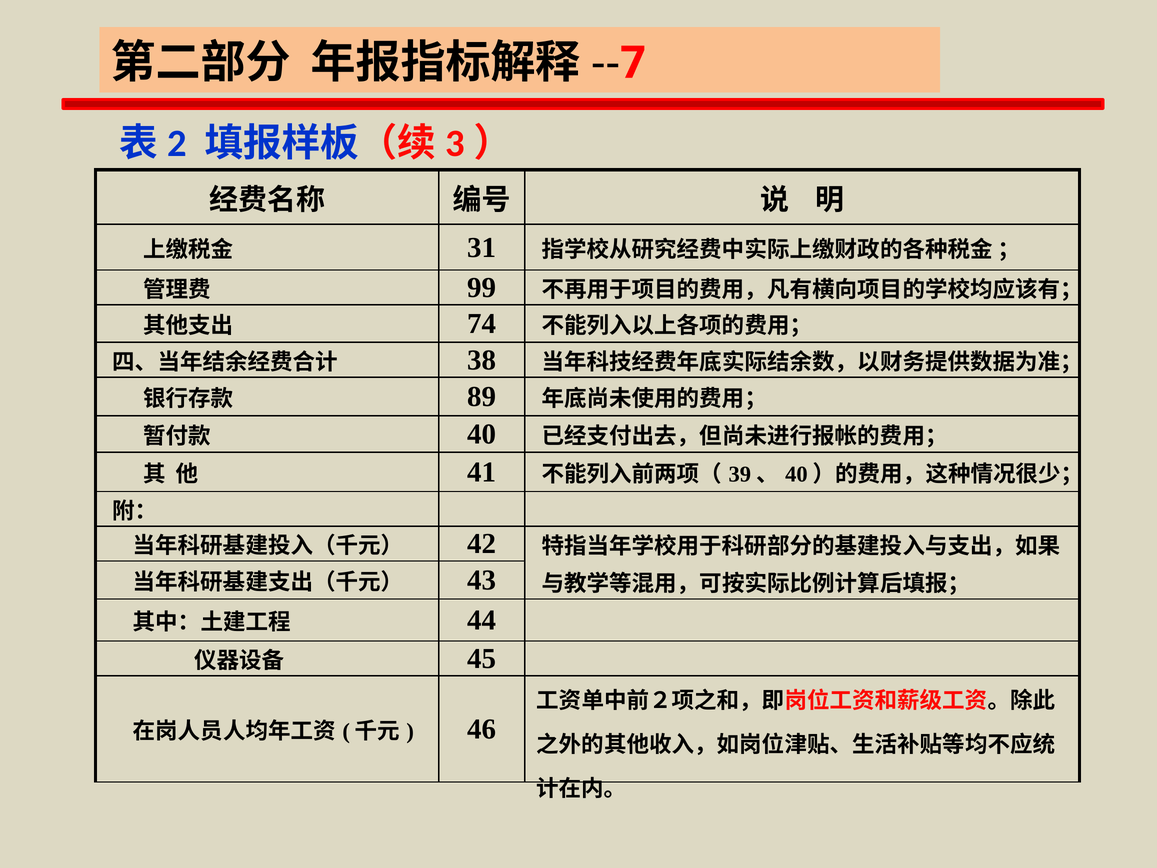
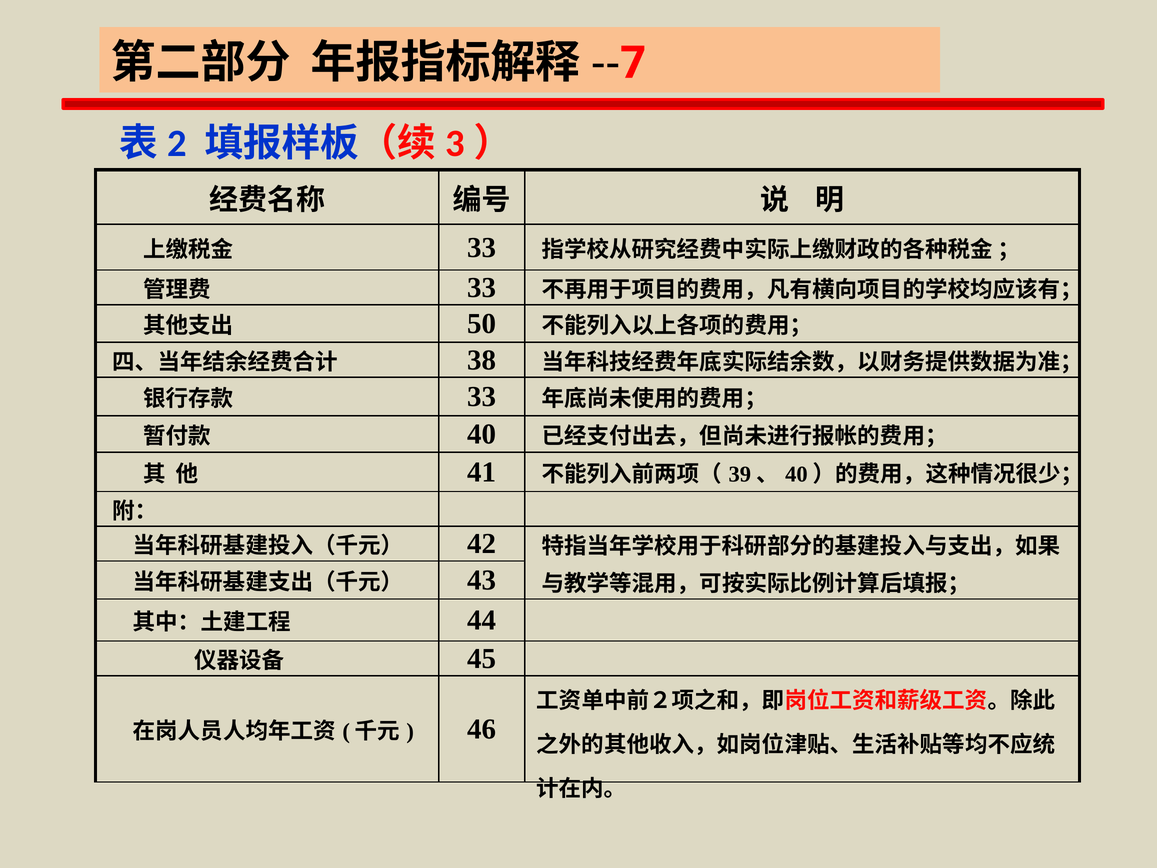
31 at (482, 247): 31 -> 33
99 at (482, 288): 99 -> 33
74: 74 -> 50
89 at (482, 396): 89 -> 33
